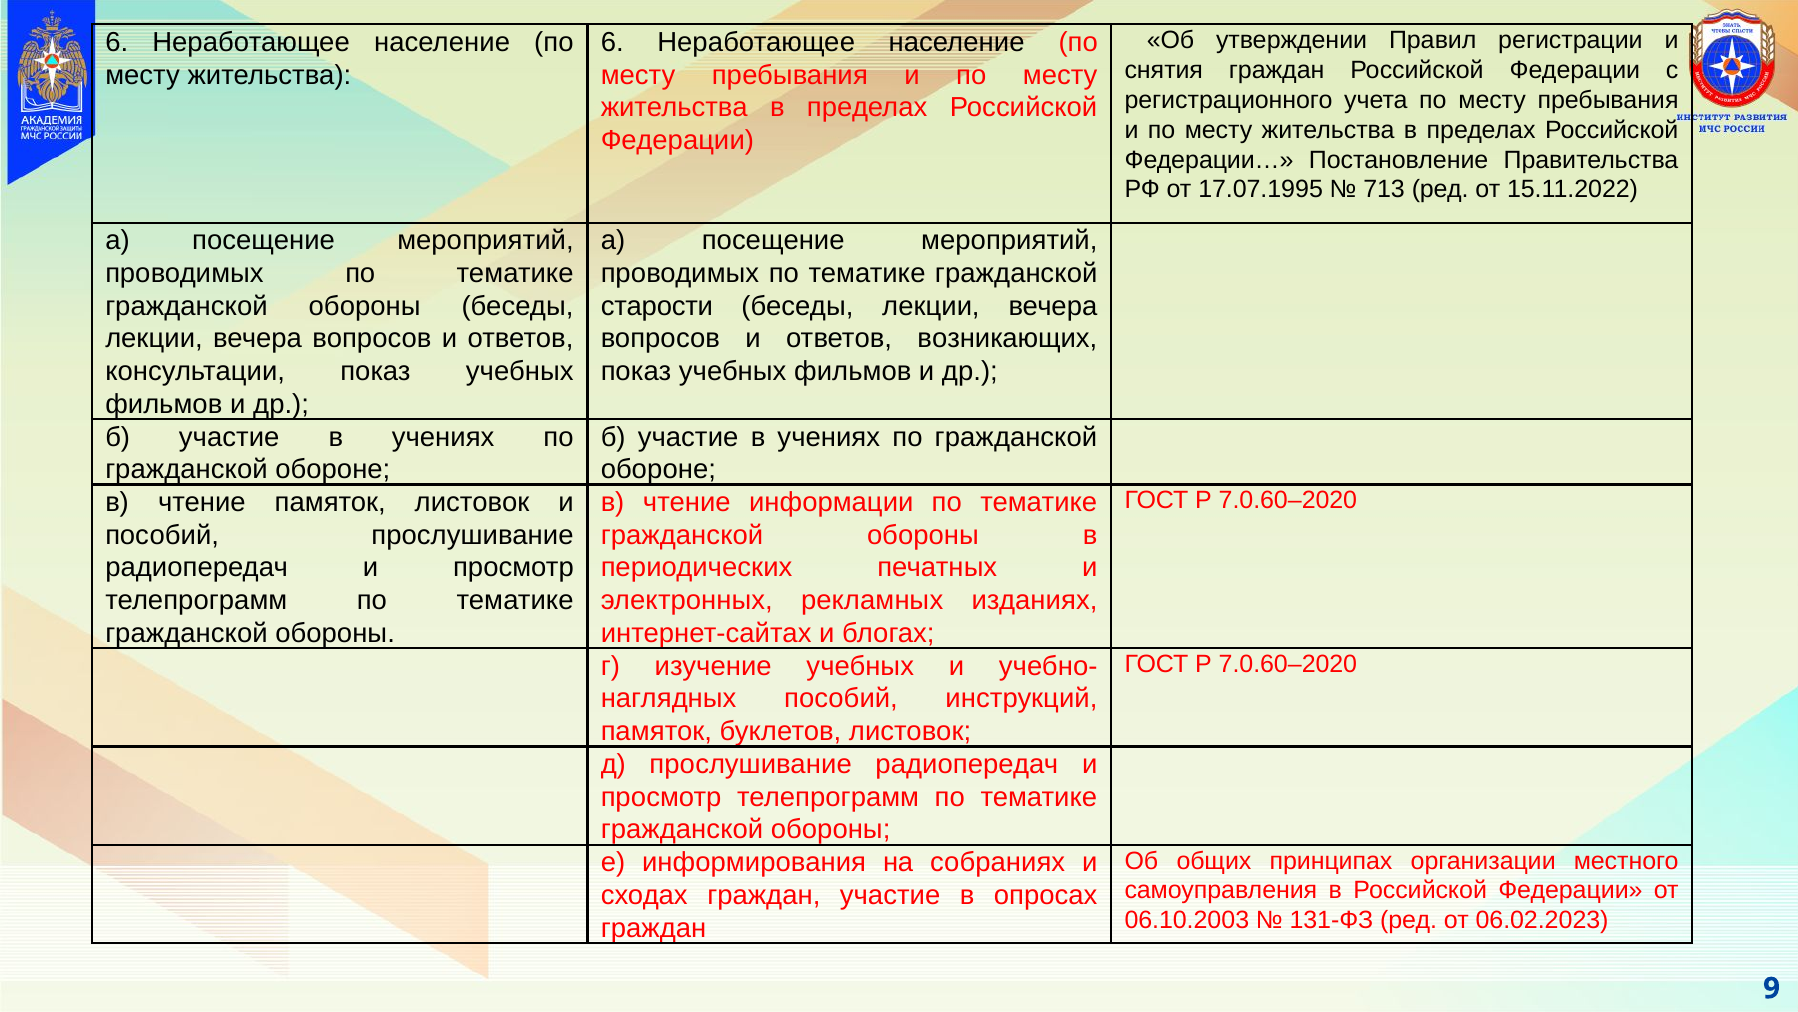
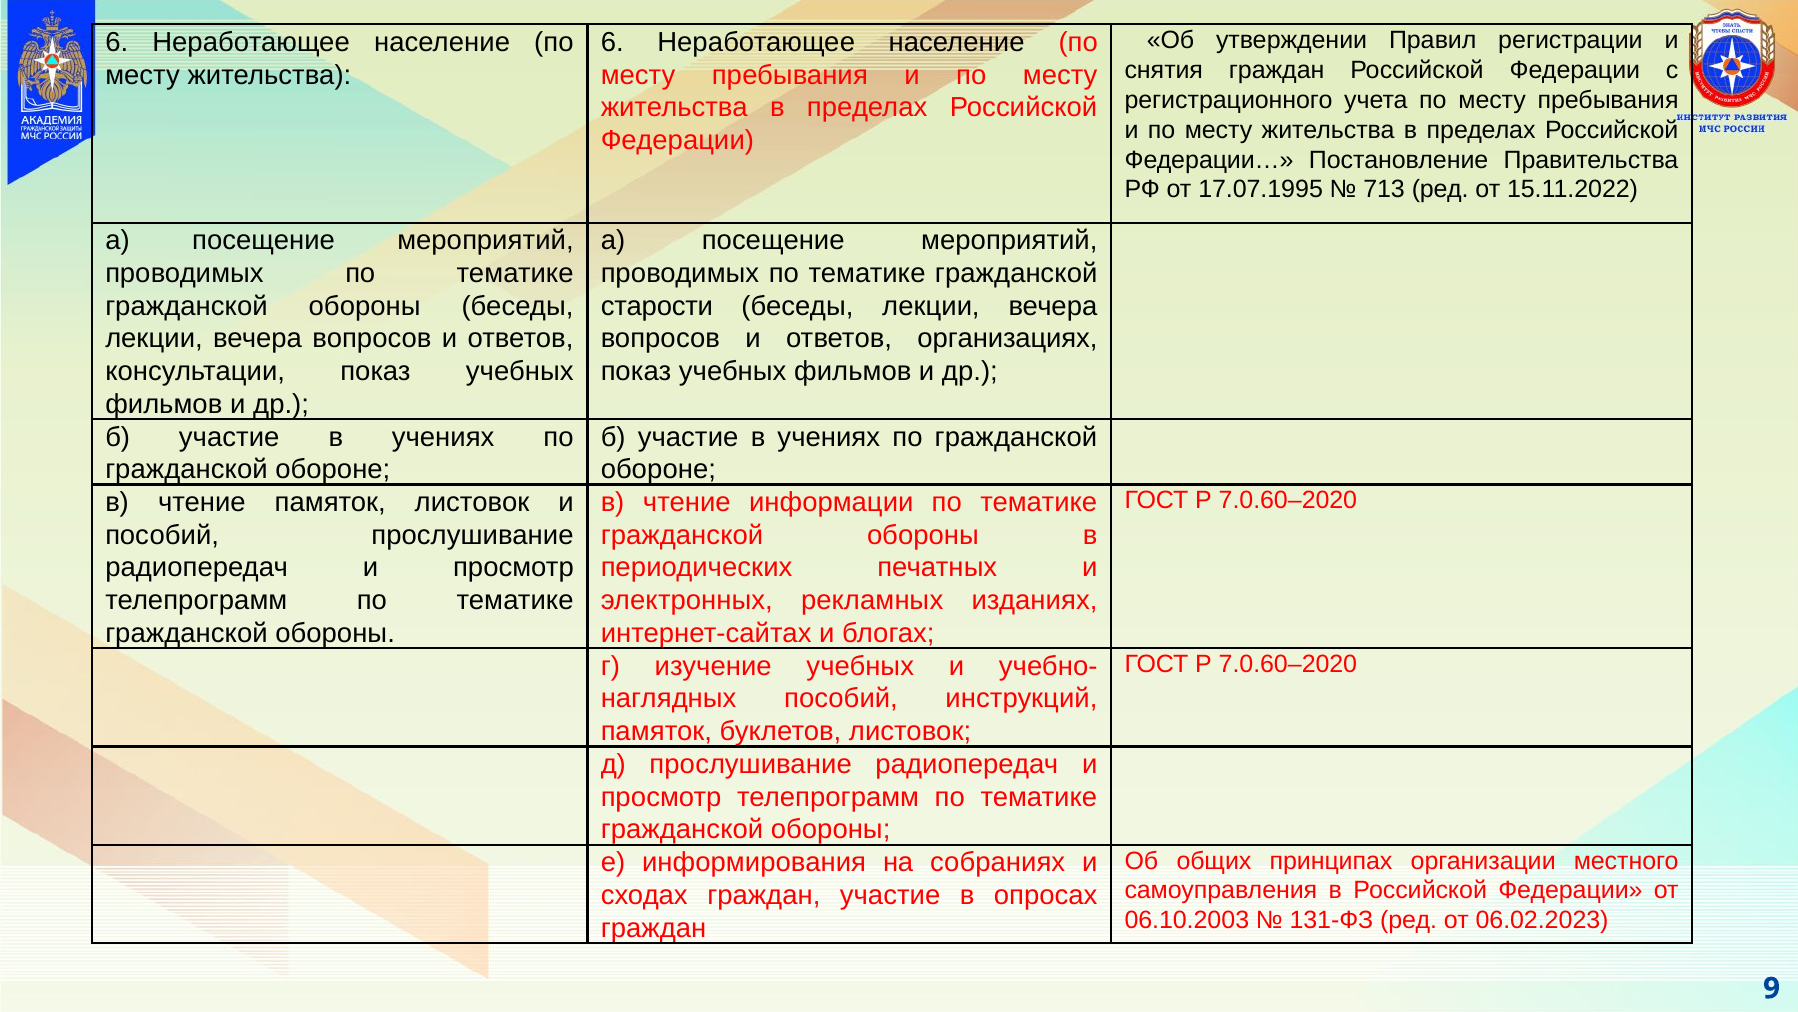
возникающих: возникающих -> организациях
